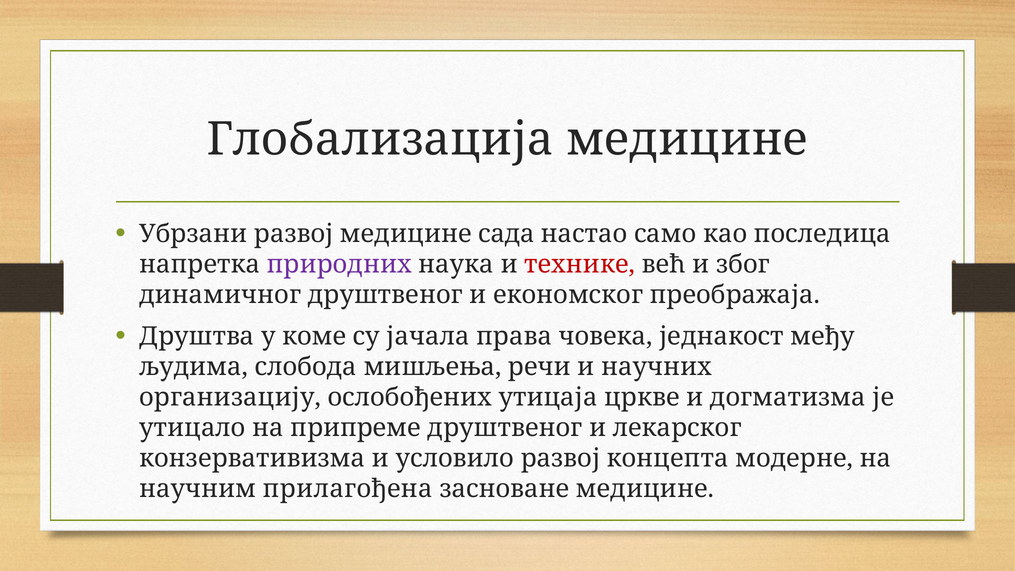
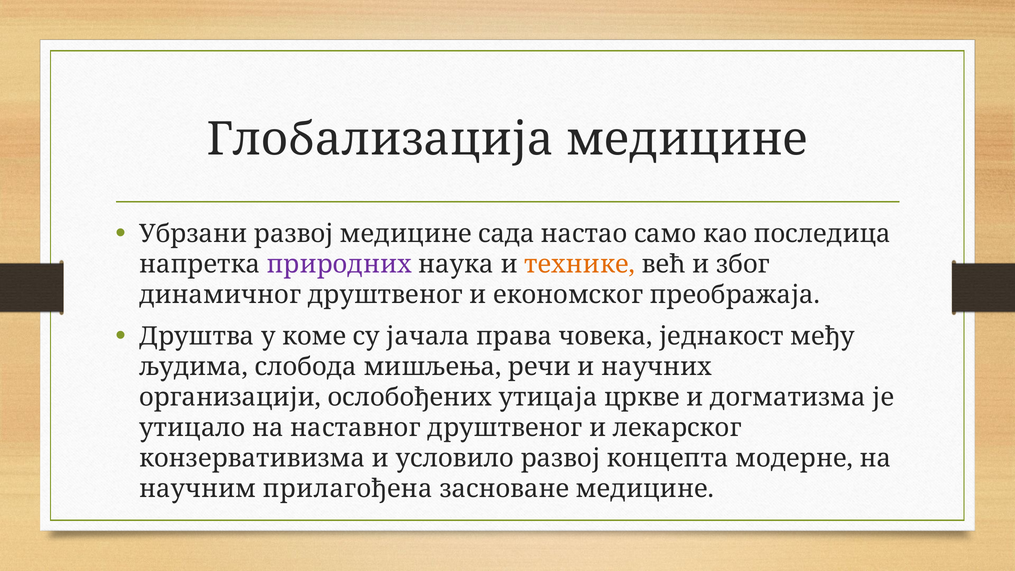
технике colour: red -> orange
организацију: организацију -> организацији
припреме: припреме -> наставног
